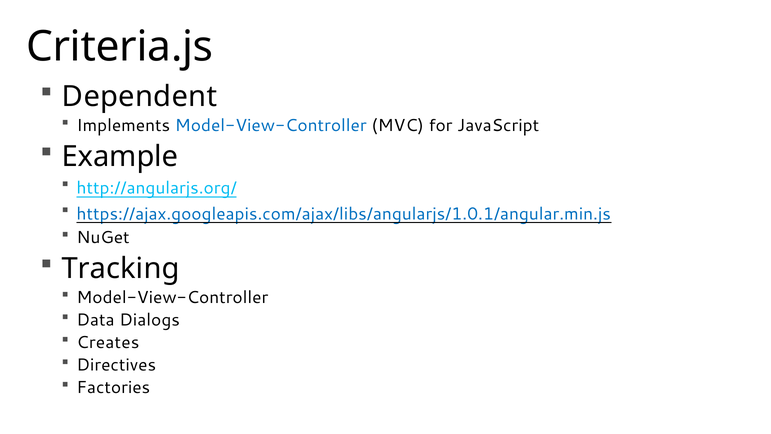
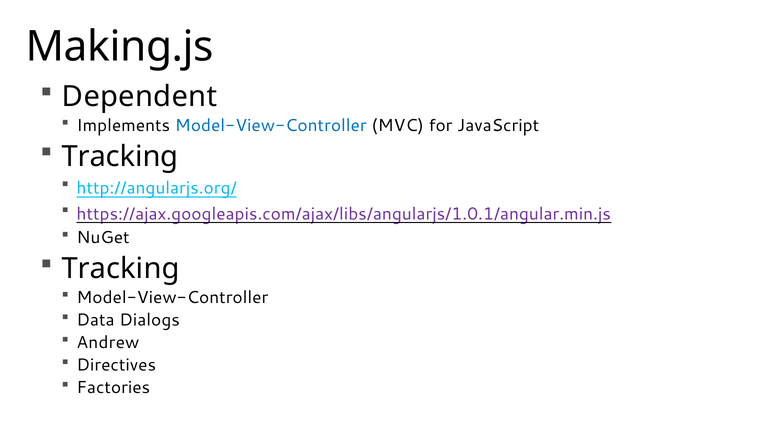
Criteria.js: Criteria.js -> Making.js
Example at (120, 157): Example -> Tracking
https://ajax.googleapis.com/ajax/libs/angularjs/1.0.1/angular.min.js colour: blue -> purple
Creates: Creates -> Andrew
